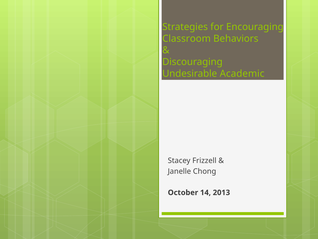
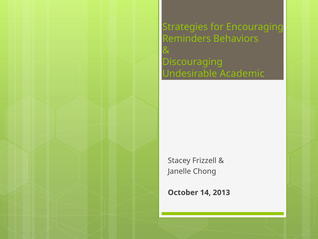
Classroom: Classroom -> Reminders
